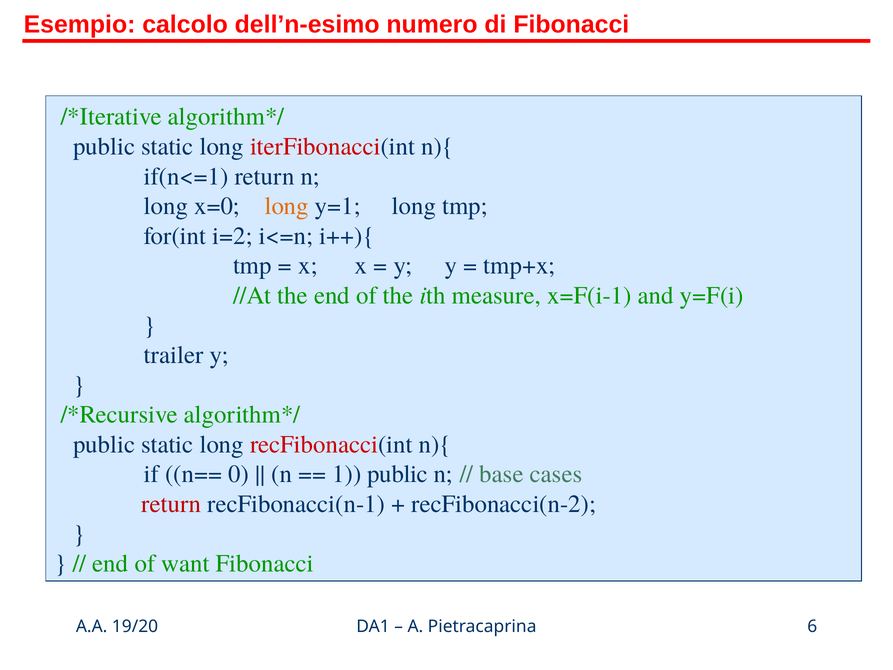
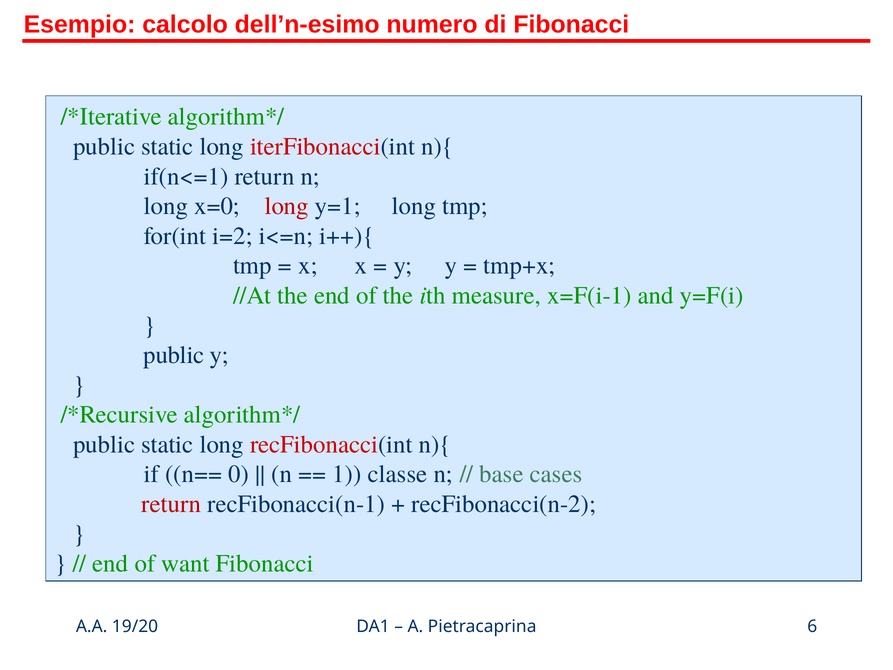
long at (287, 206) colour: orange -> red
trailer at (174, 355): trailer -> public
1 public: public -> classe
